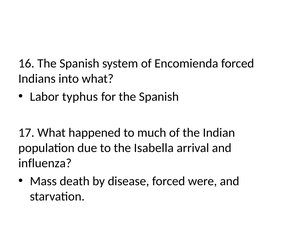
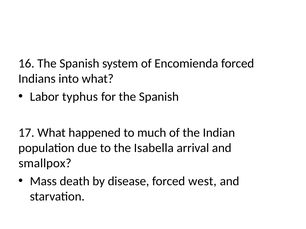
influenza: influenza -> smallpox
were: were -> west
